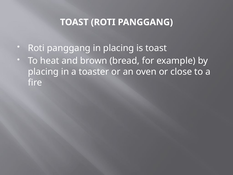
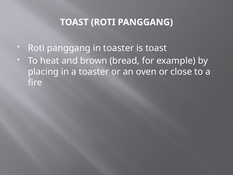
in placing: placing -> toaster
